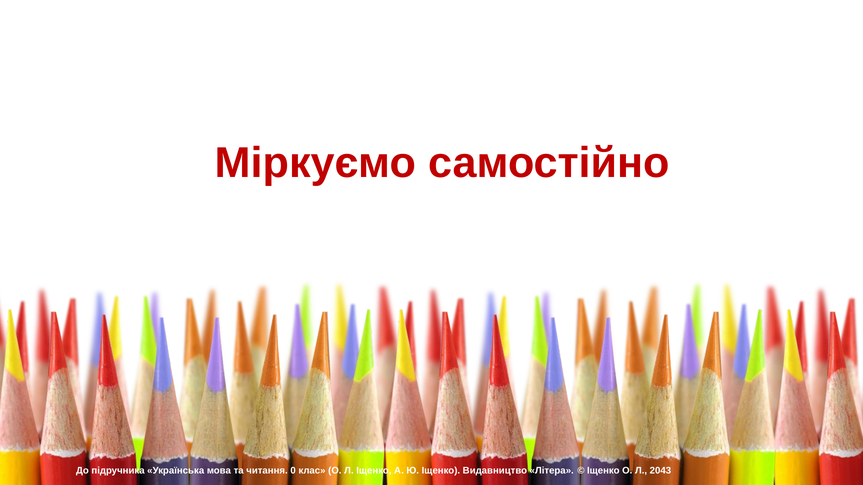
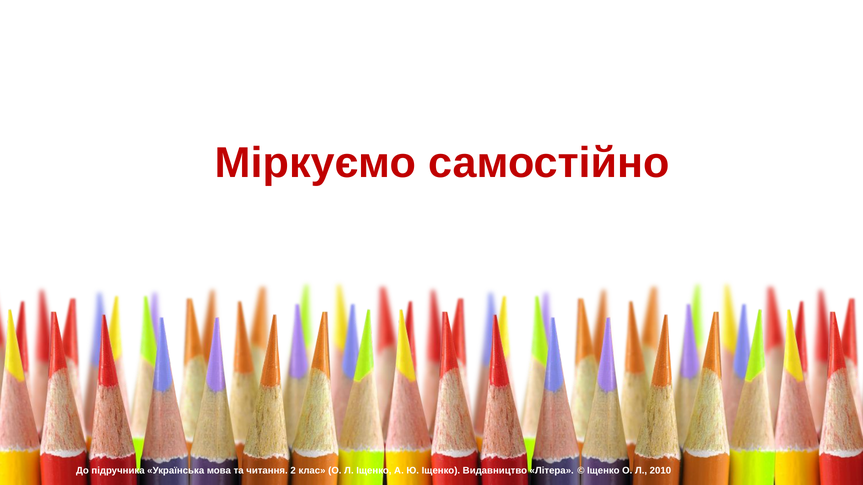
0: 0 -> 2
2043: 2043 -> 2010
